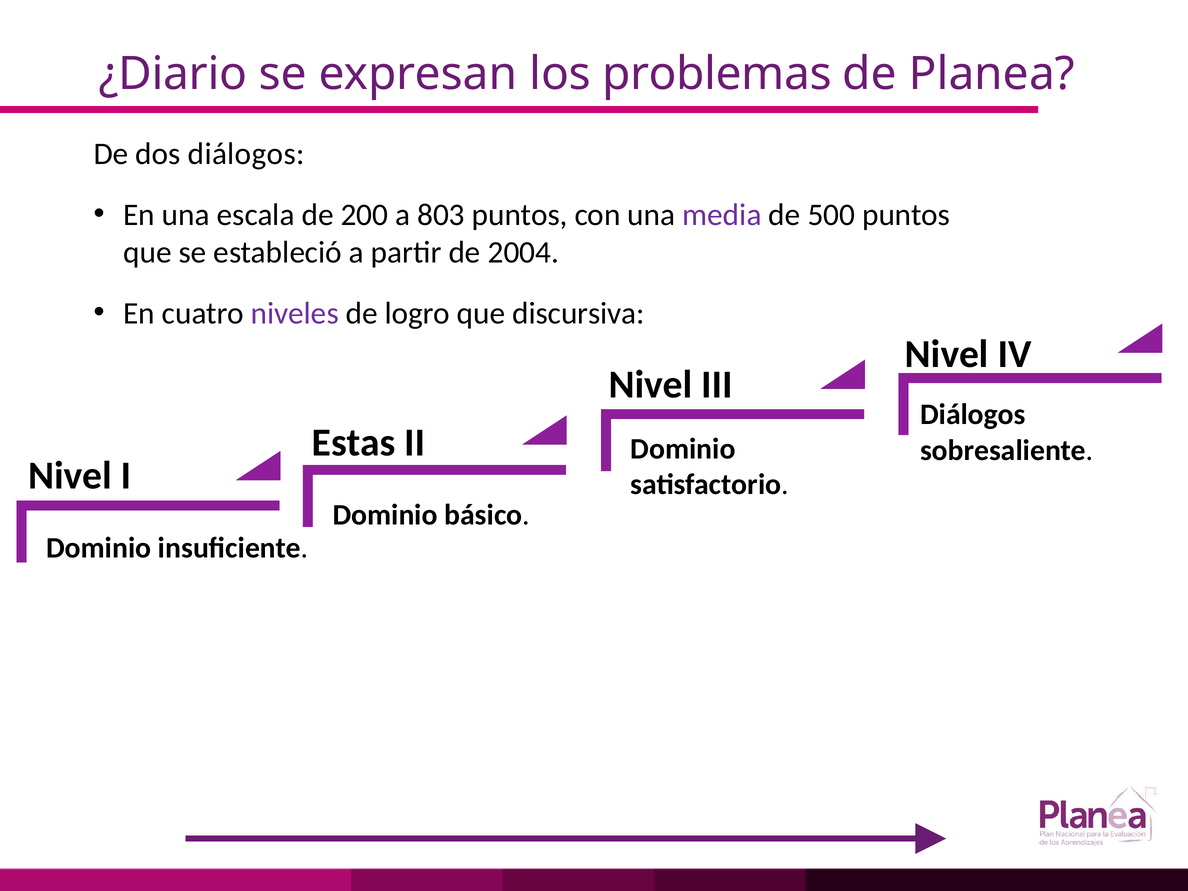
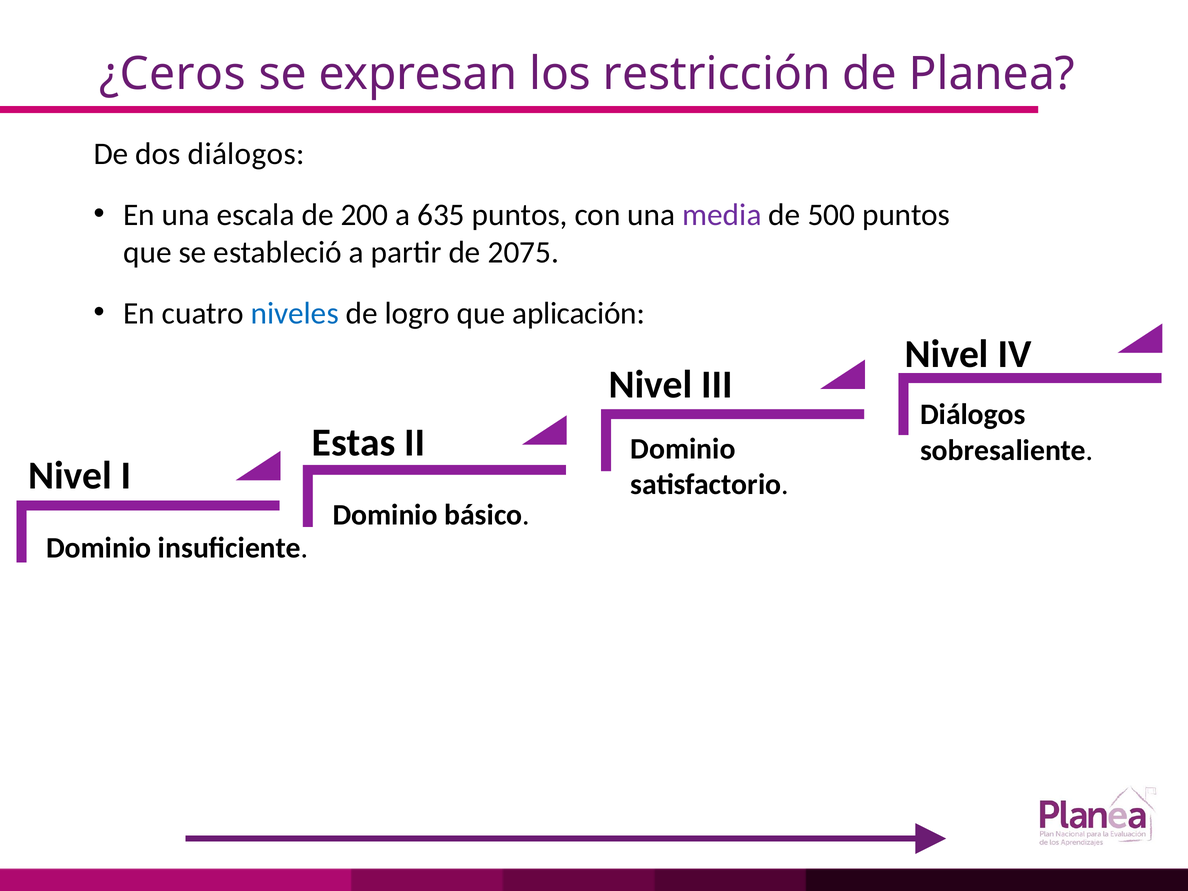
¿Diario: ¿Diario -> ¿Ceros
problemas: problemas -> restricción
803: 803 -> 635
2004: 2004 -> 2075
niveles colour: purple -> blue
discursiva: discursiva -> aplicación
